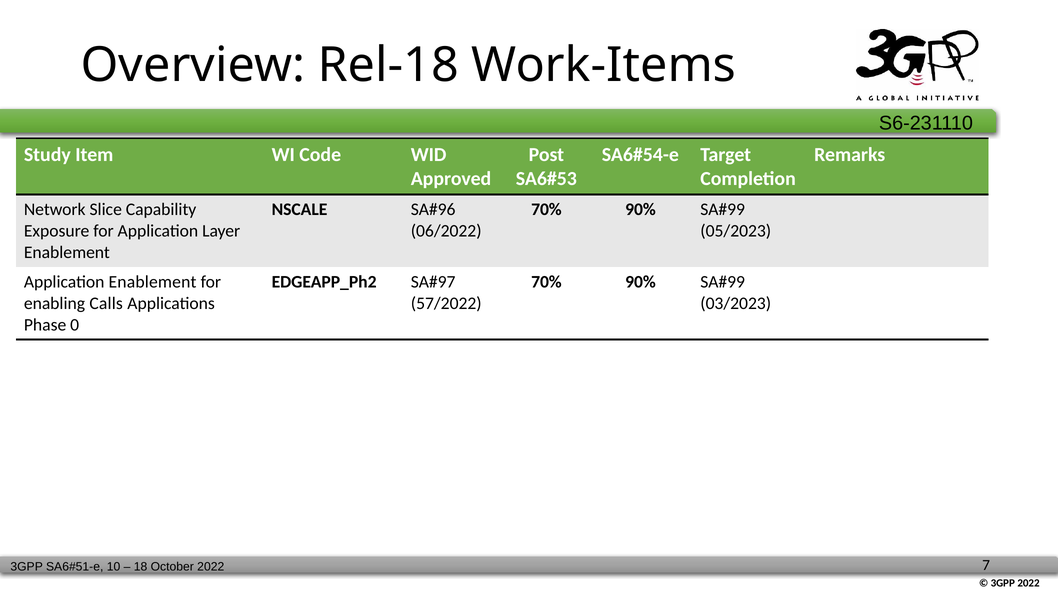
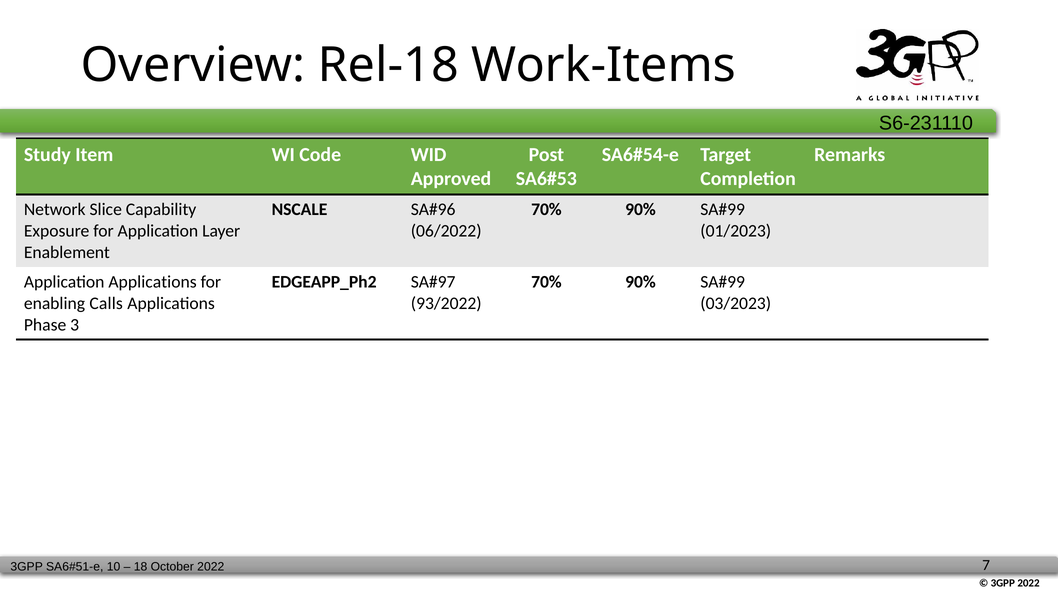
05/2023: 05/2023 -> 01/2023
Application Enablement: Enablement -> Applications
57/2022: 57/2022 -> 93/2022
0: 0 -> 3
